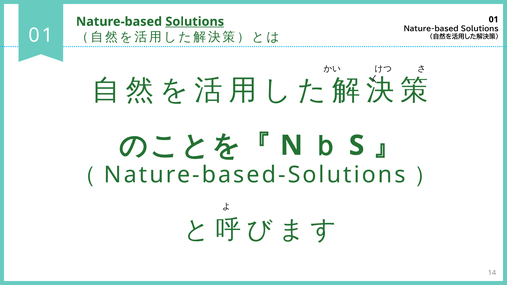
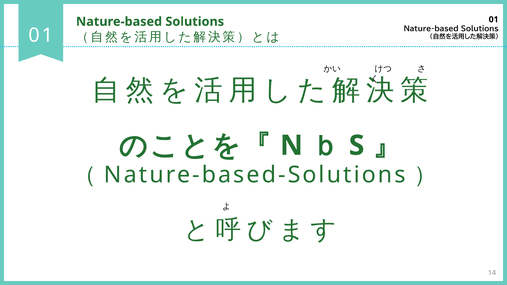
Solutions at (195, 22) underline: present -> none
